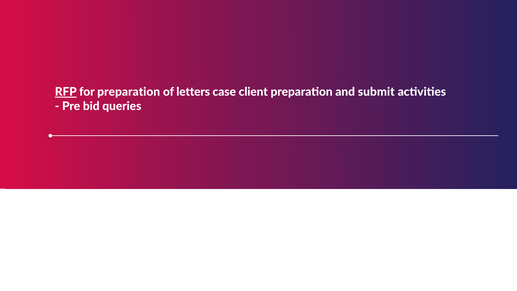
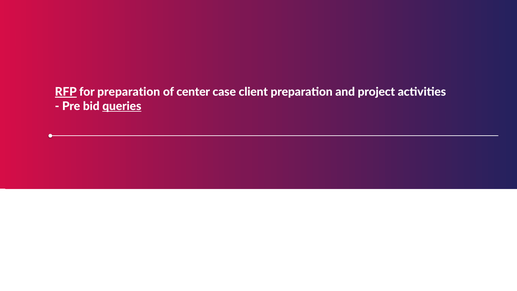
letters: letters -> center
submit: submit -> project
queries underline: none -> present
